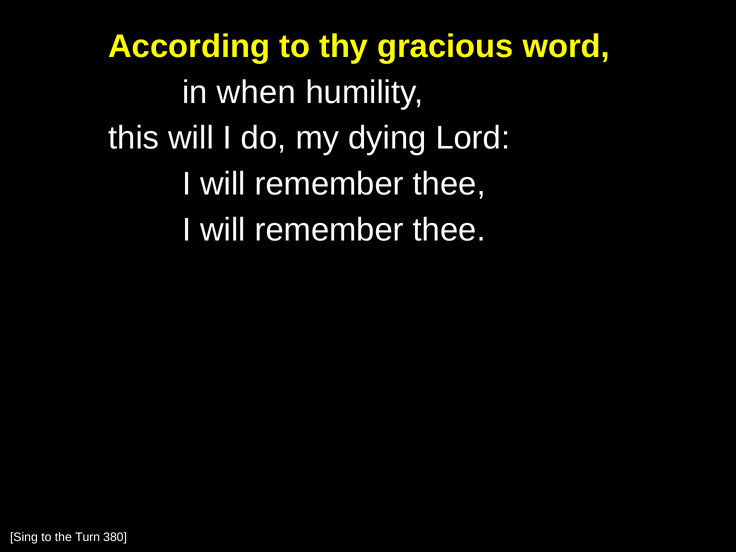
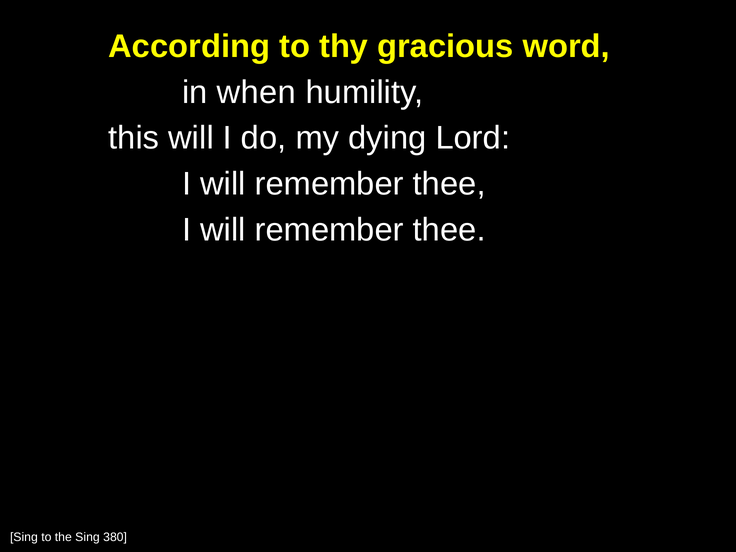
the Turn: Turn -> Sing
